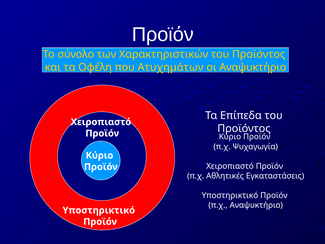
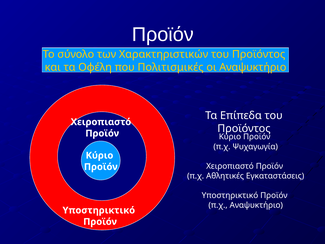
Ατυχημάτων: Ατυχημάτων -> Πολιτισμικές
